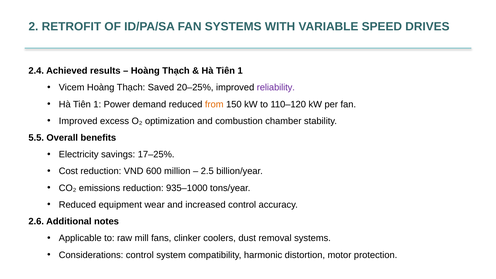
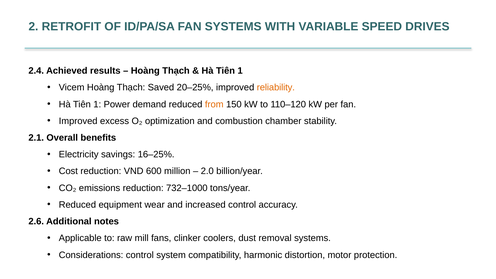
reliability colour: purple -> orange
5.5: 5.5 -> 2.1
17–25%: 17–25% -> 16–25%
2.5: 2.5 -> 2.0
935–1000: 935–1000 -> 732–1000
